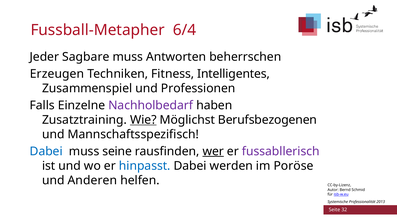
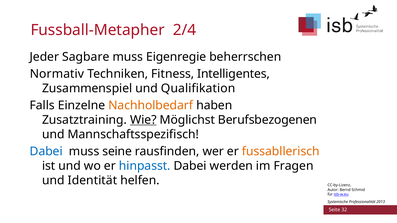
6/4: 6/4 -> 2/4
Antworten: Antworten -> Eigenregie
Erzeugen: Erzeugen -> Normativ
Professionen: Professionen -> Qualifikation
Nachholbedarf colour: purple -> orange
wer underline: present -> none
fussabllerisch colour: purple -> orange
Poröse: Poröse -> Fragen
Anderen: Anderen -> Identität
